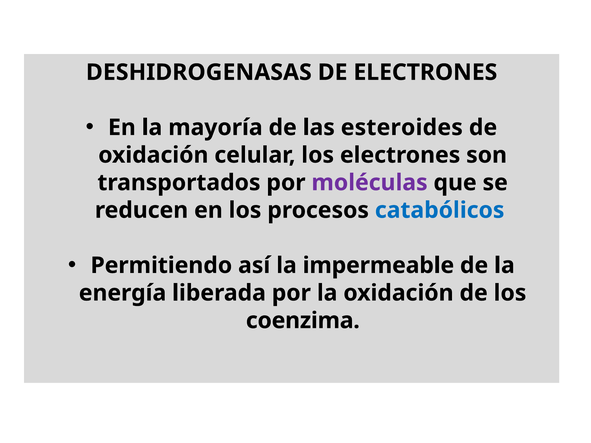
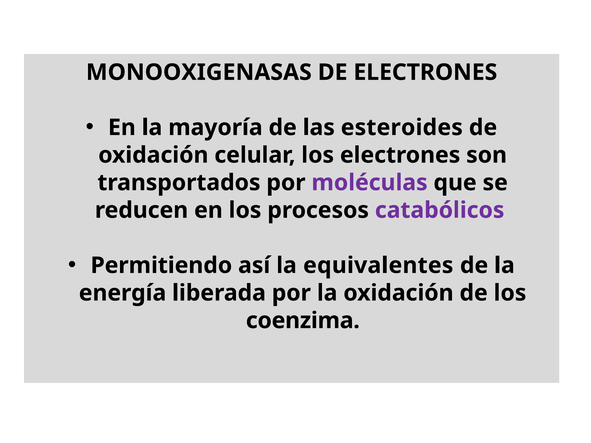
DESHIDROGENASAS: DESHIDROGENASAS -> MONOOXIGENASAS
catabólicos colour: blue -> purple
impermeable: impermeable -> equivalentes
